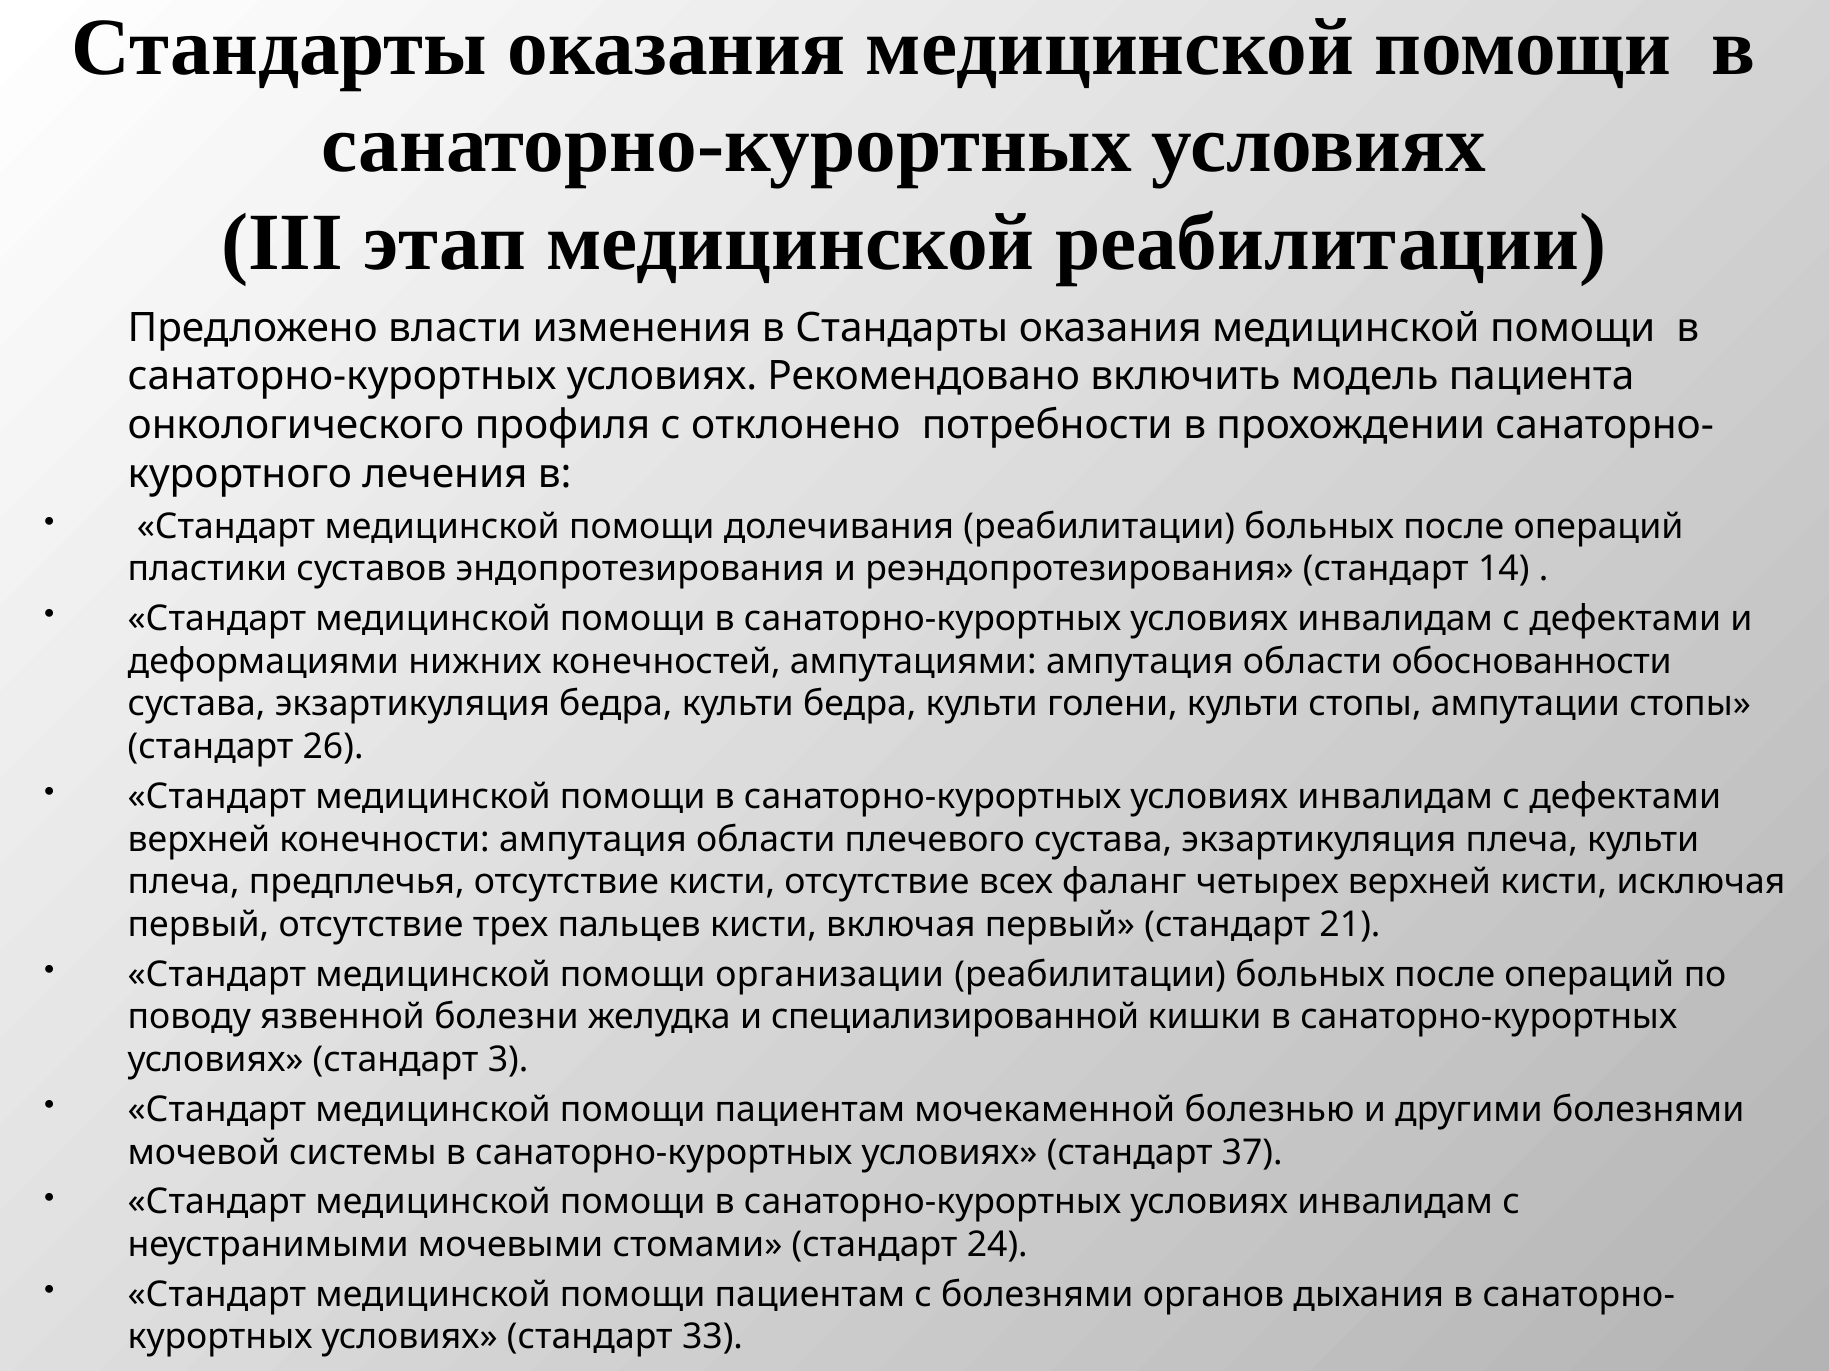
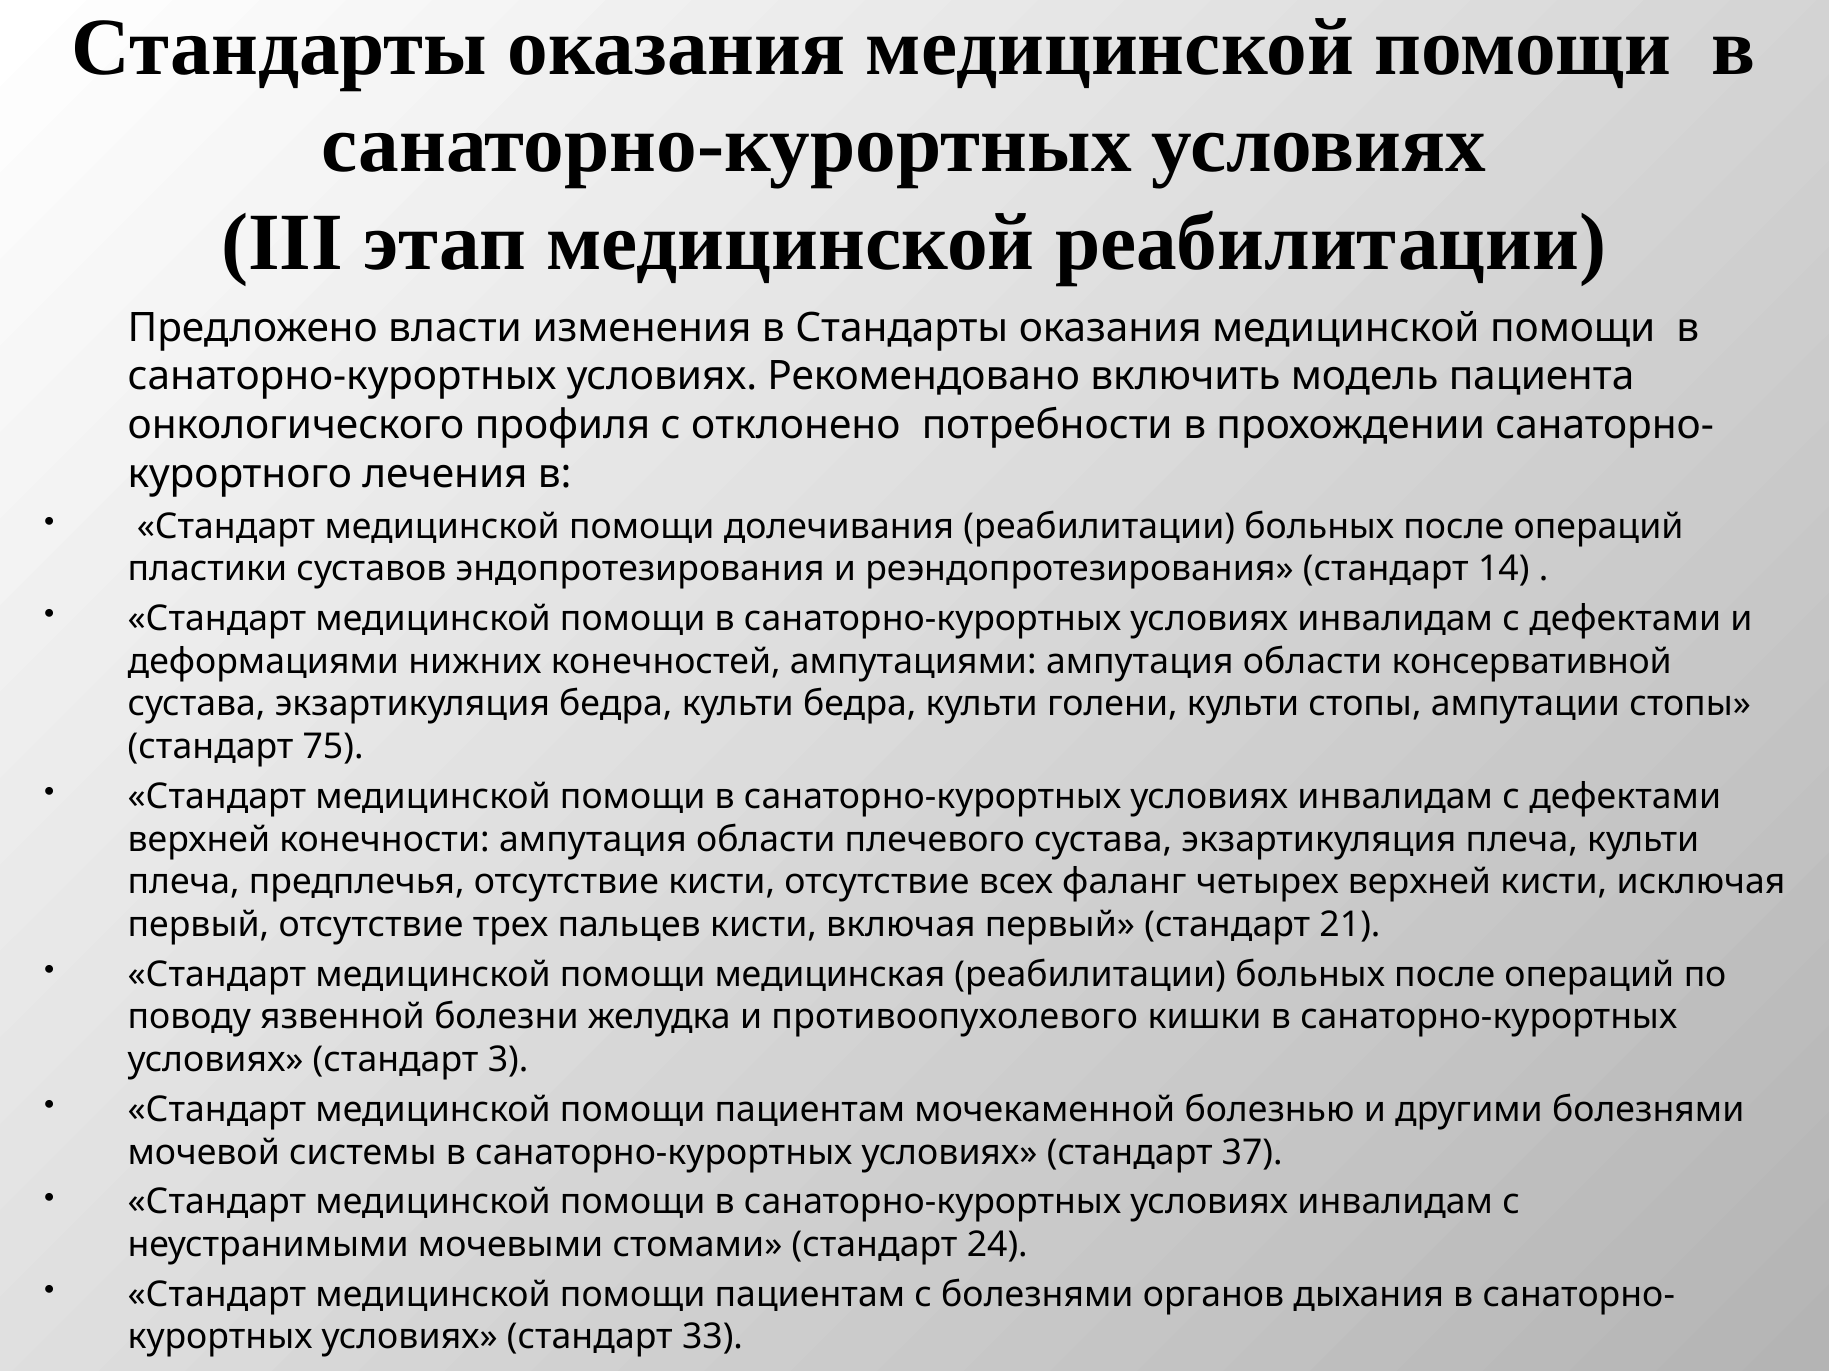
обоснованности: обоснованности -> консервативной
26 at (333, 747): 26 -> 75
организации: организации -> медицинская
специализированной: специализированной -> противоопухолевого
